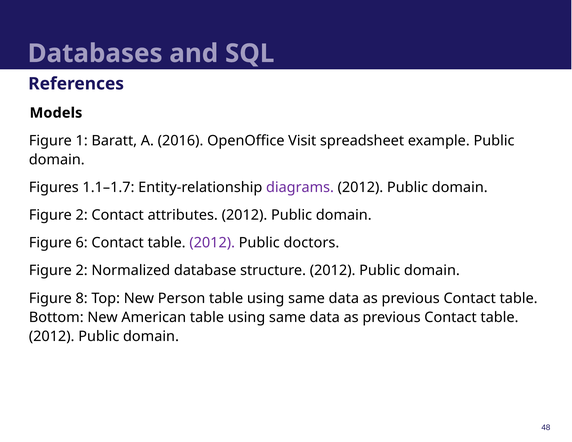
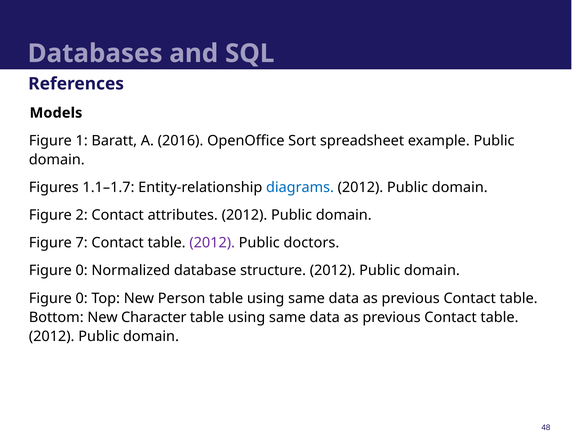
Visit: Visit -> Sort
diagrams colour: purple -> blue
6: 6 -> 7
2 at (82, 271): 2 -> 0
8 at (82, 298): 8 -> 0
American: American -> Character
